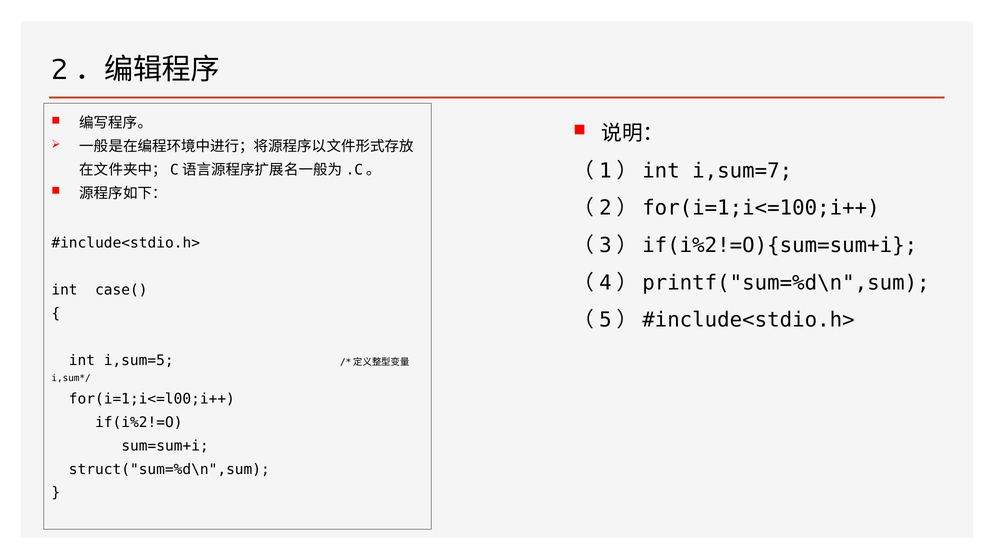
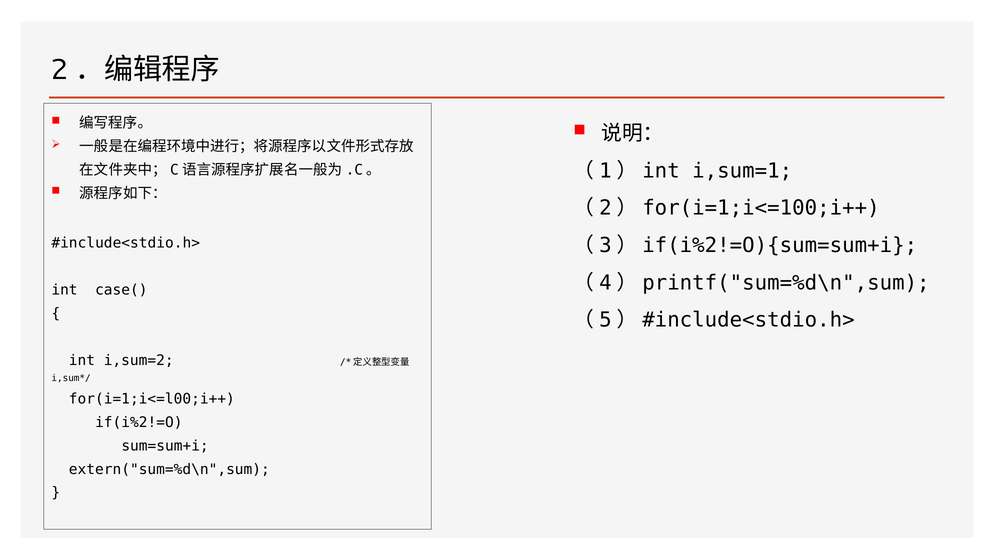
i,sum=7: i,sum=7 -> i,sum=1
i,sum=5: i,sum=5 -> i,sum=2
struct("sum=%d\n",sum: struct("sum=%d\n",sum -> extern("sum=%d\n",sum
